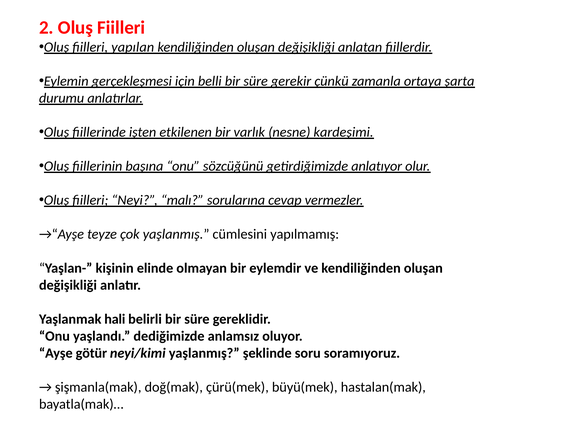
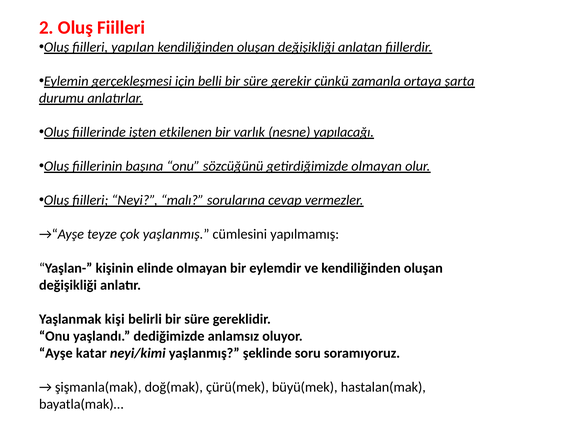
kardeşimi: kardeşimi -> yapılacağı
getirdiğimizde anlatıyor: anlatıyor -> olmayan
hali: hali -> kişi
götür: götür -> katar
